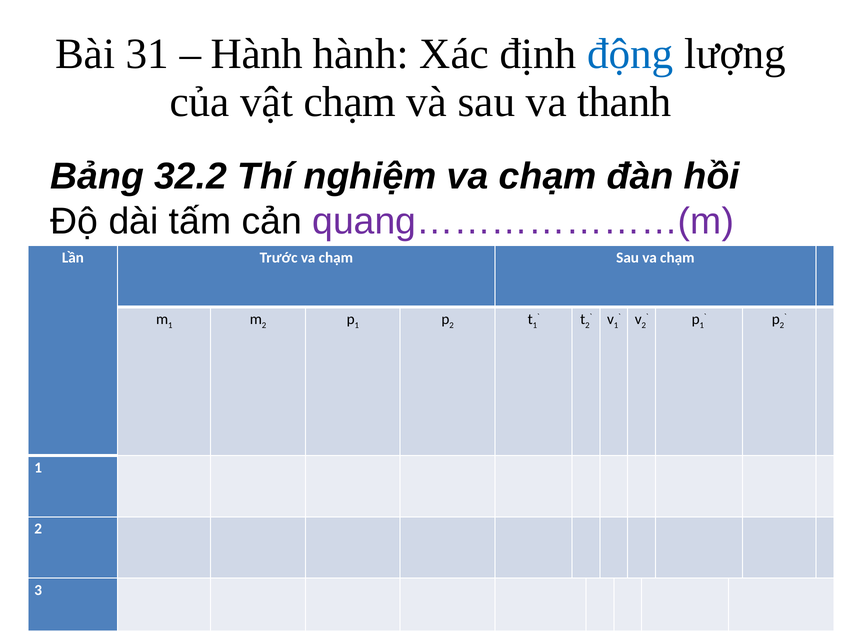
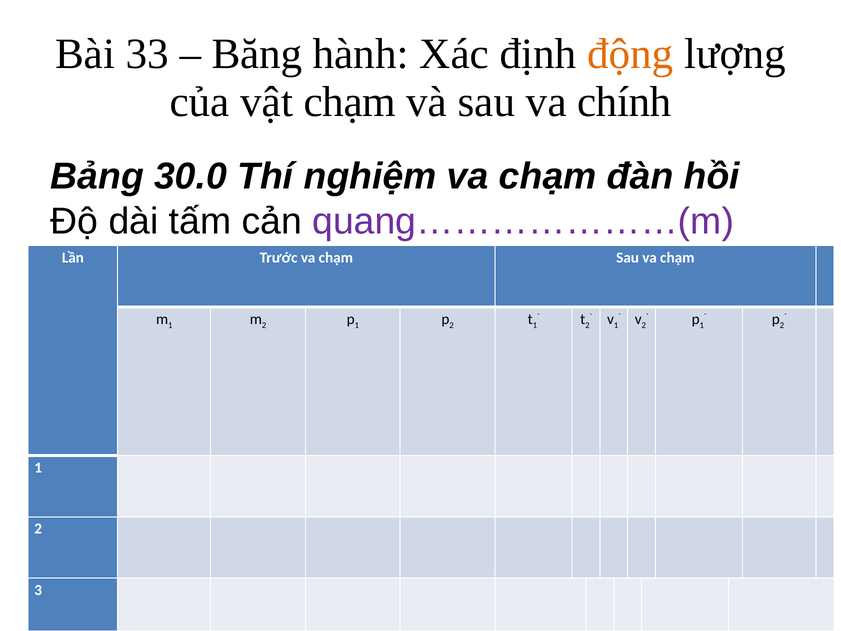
31: 31 -> 33
Hành at (257, 54): Hành -> Băng
động colour: blue -> orange
thanh: thanh -> chính
32.2: 32.2 -> 30.0
